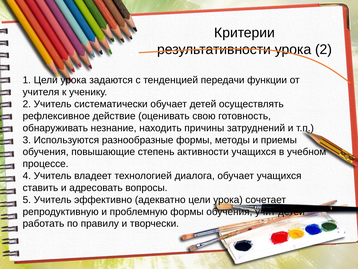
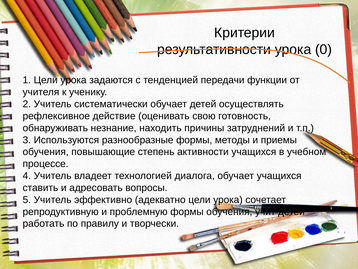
урока 2: 2 -> 0
